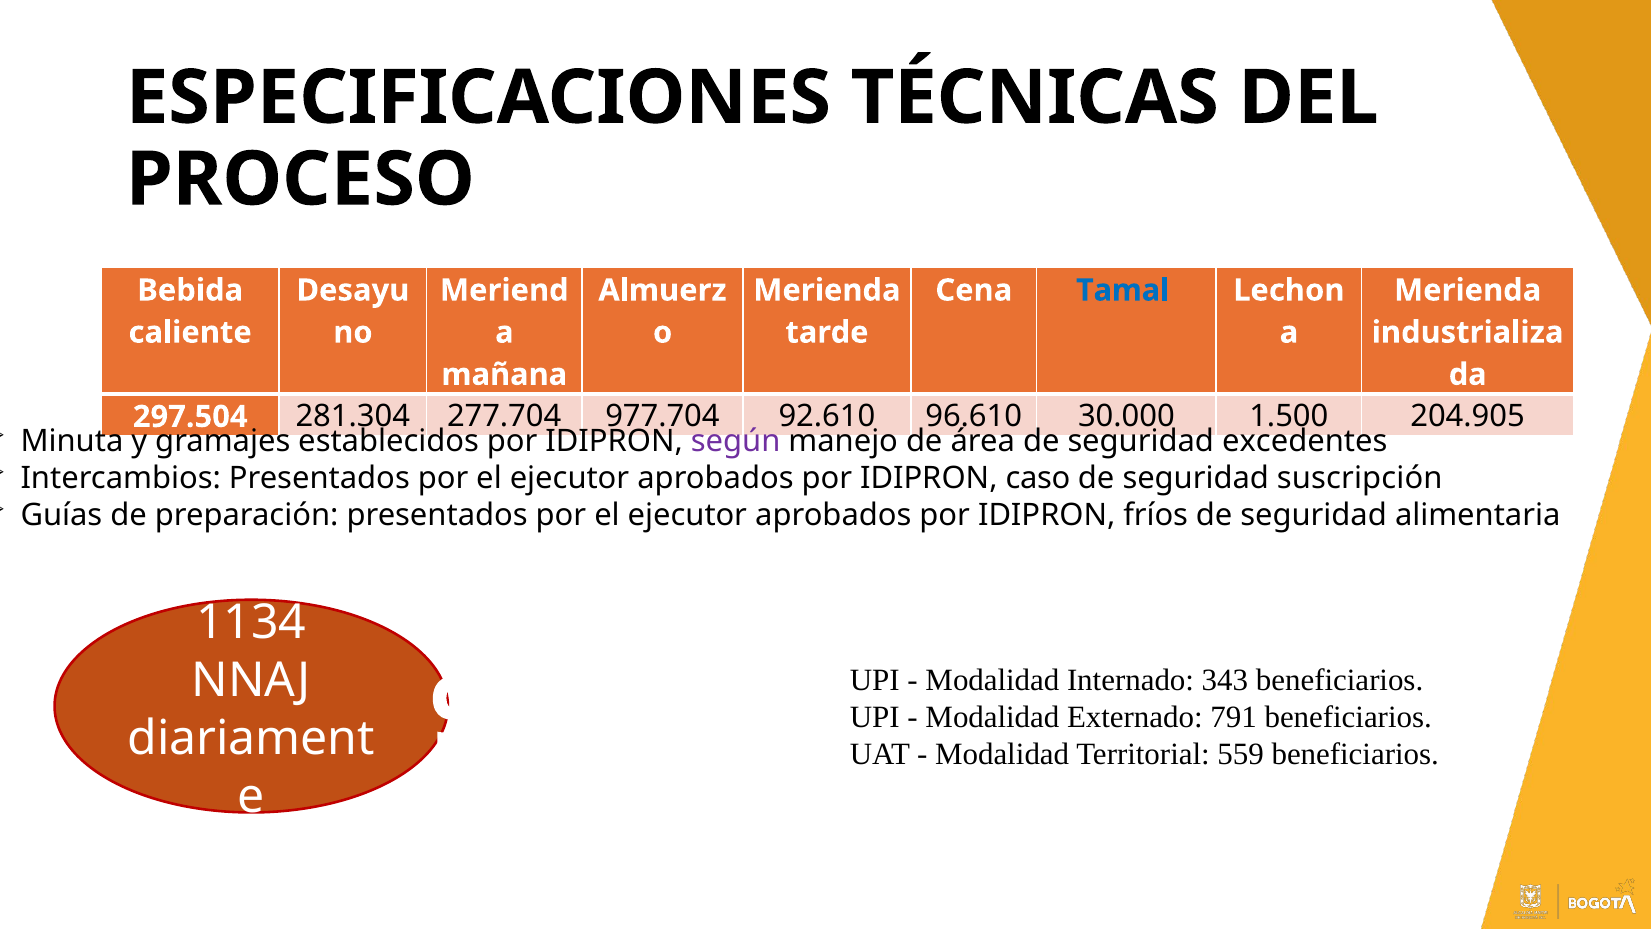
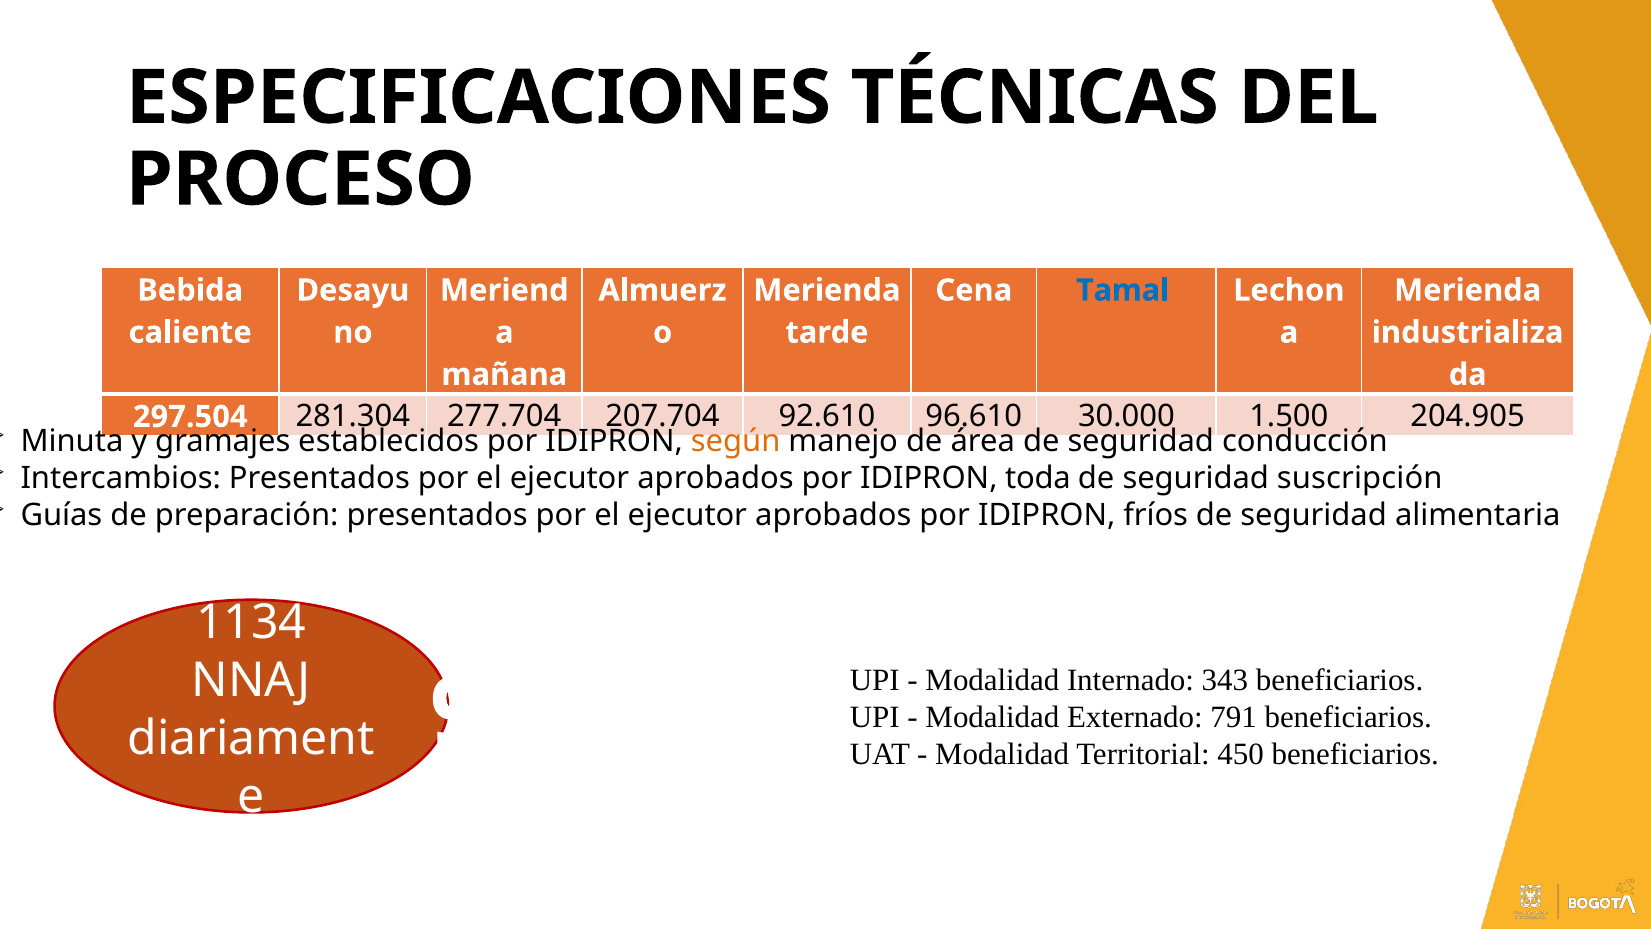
977.704: 977.704 -> 207.704
según colour: purple -> orange
excedentes: excedentes -> conducción
caso: caso -> toda
559: 559 -> 450
